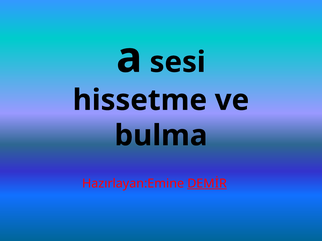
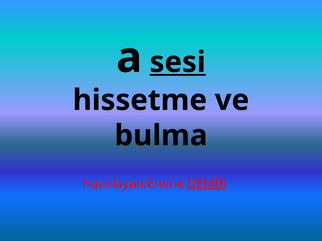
sesi underline: none -> present
